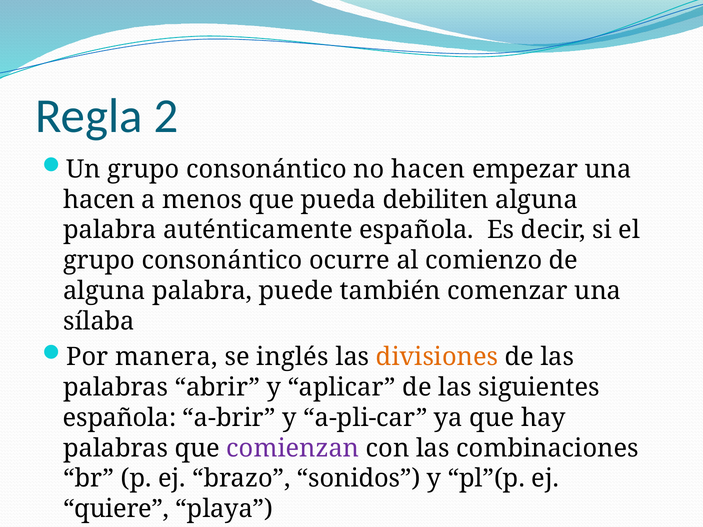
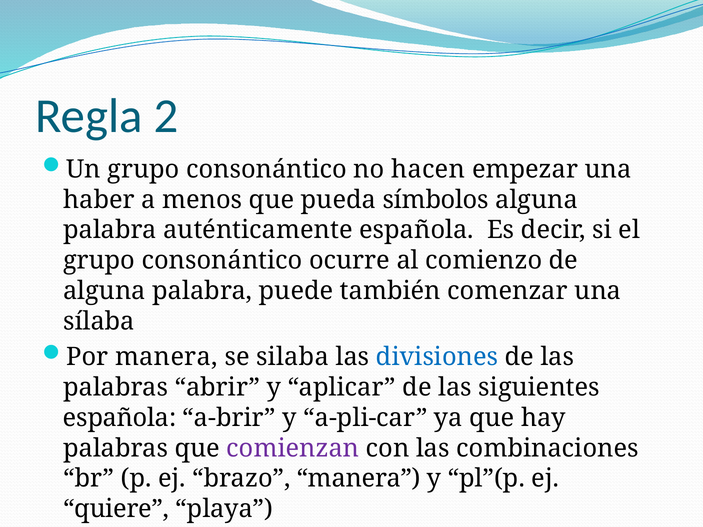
hacen at (99, 200): hacen -> haber
debiliten: debiliten -> símbolos
inglés: inglés -> silaba
divisiones colour: orange -> blue
brazo sonidos: sonidos -> manera
